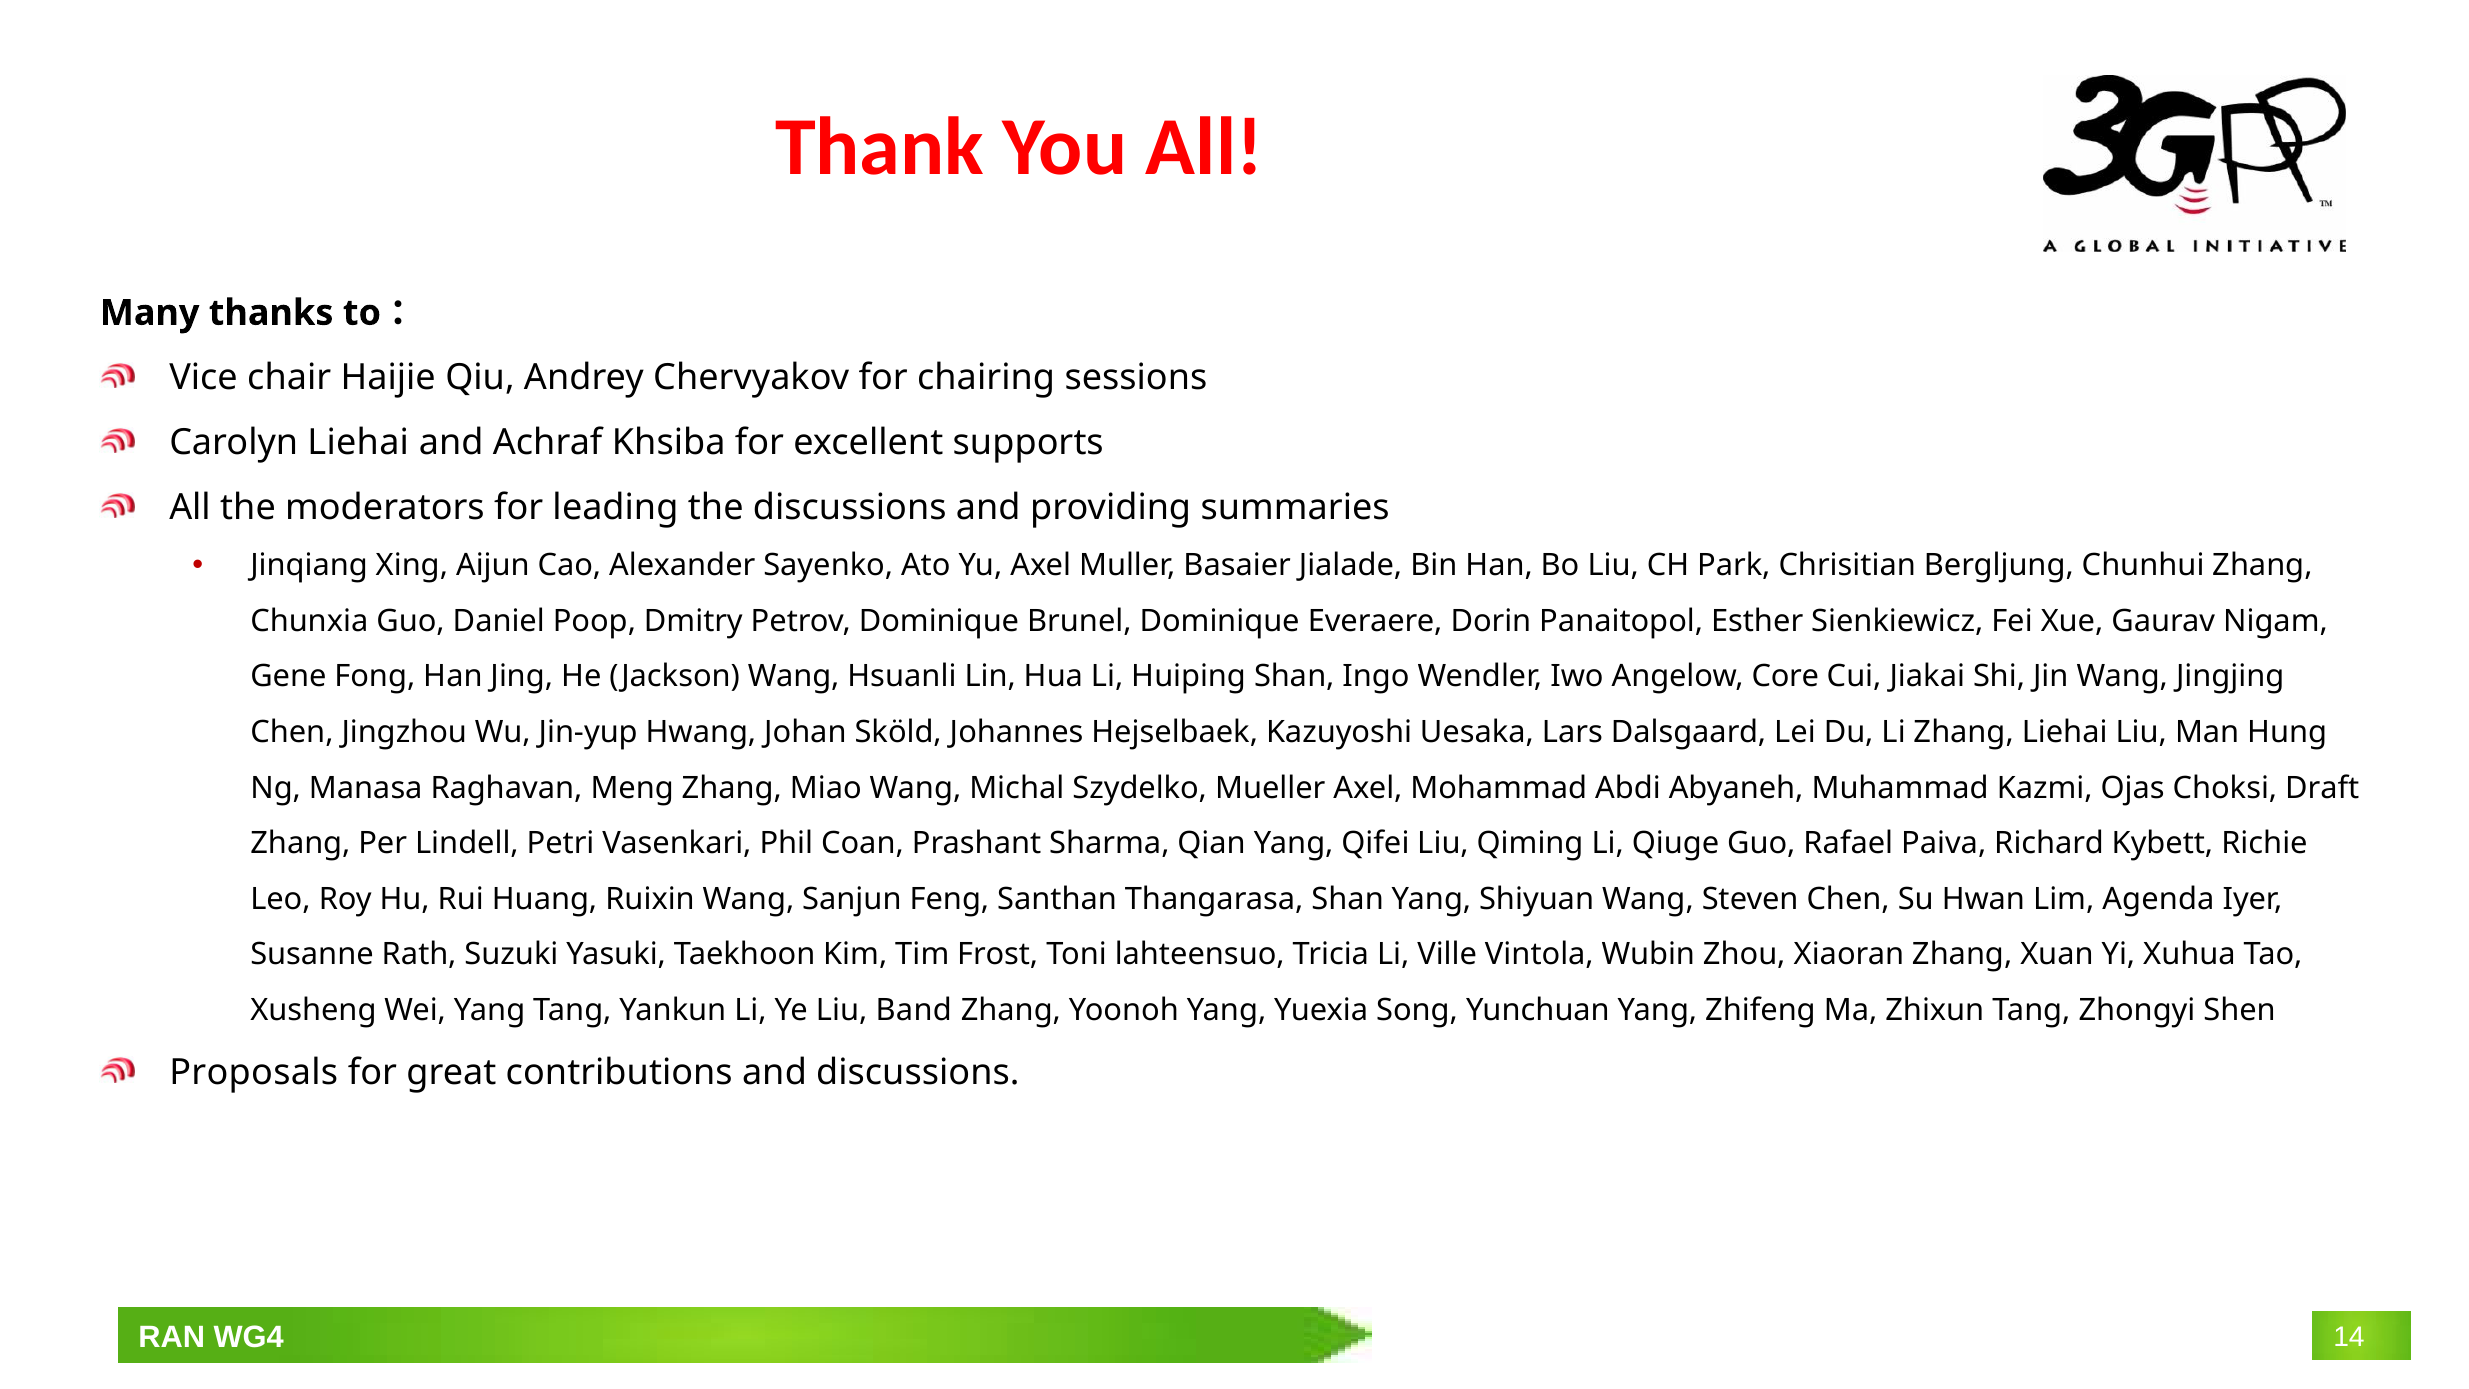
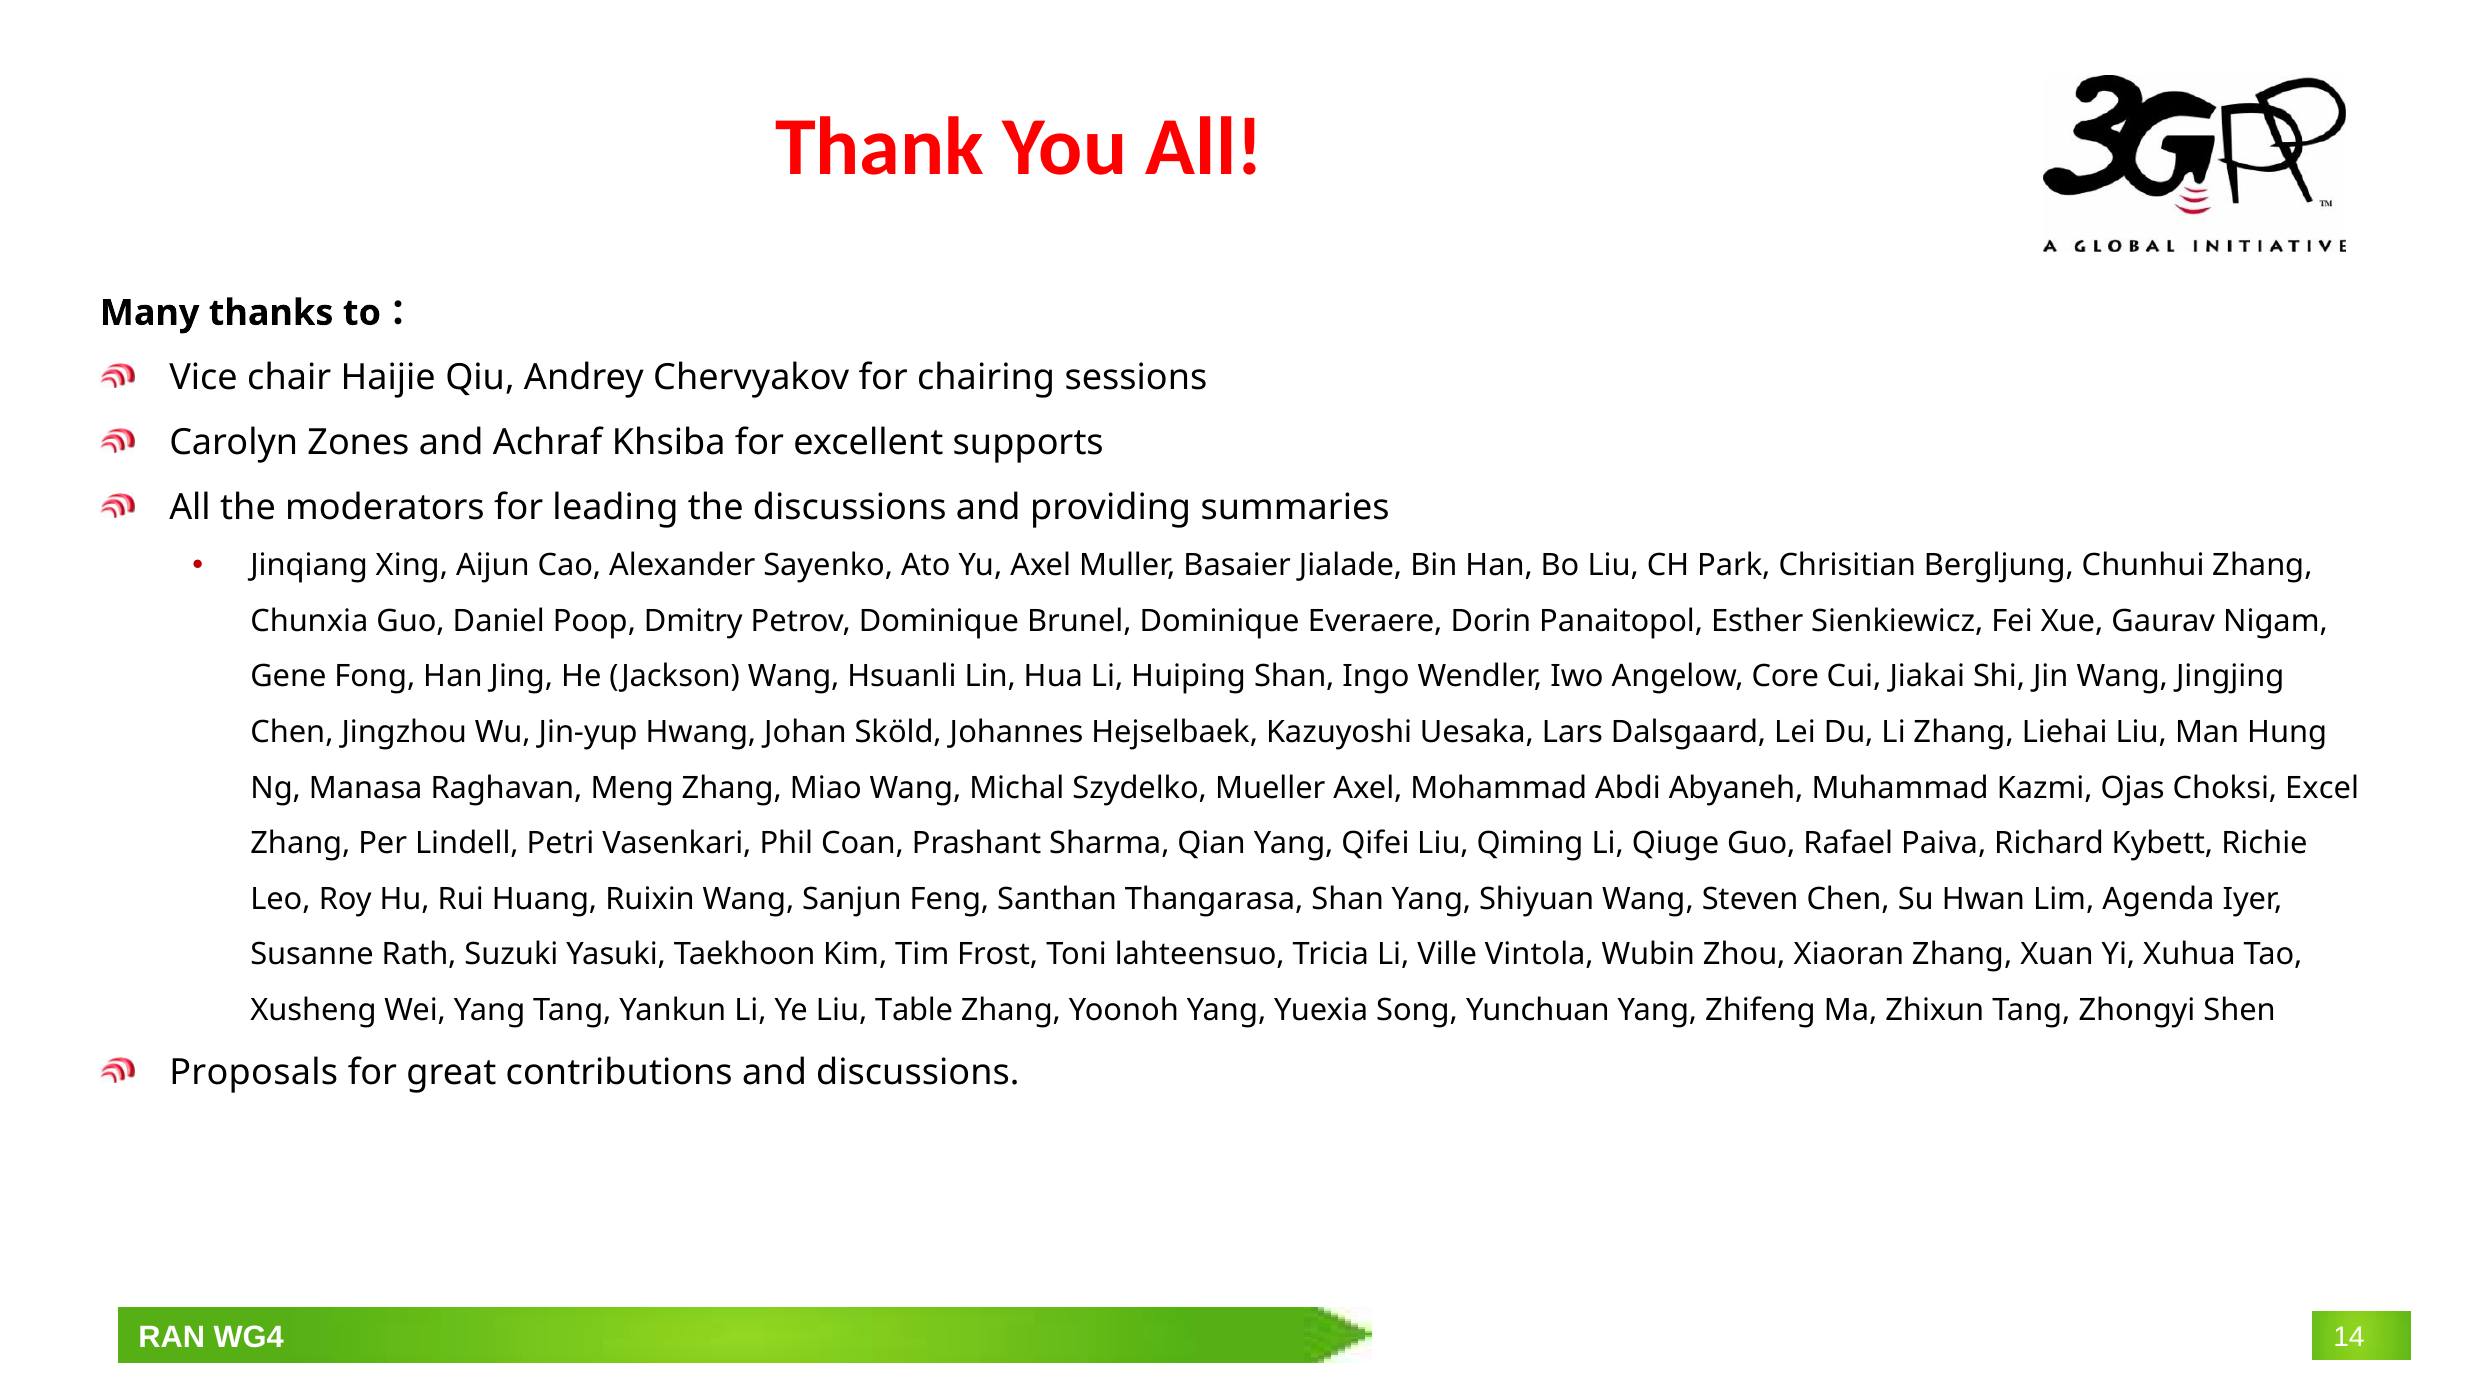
Carolyn Liehai: Liehai -> Zones
Draft: Draft -> Excel
Band: Band -> Table
